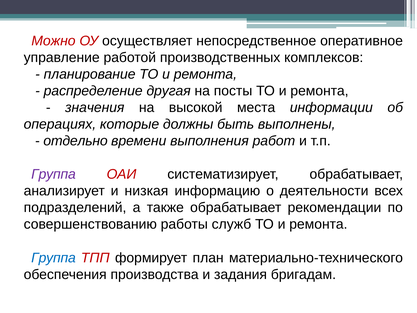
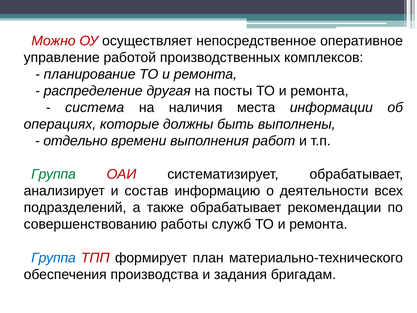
значения: значения -> система
высокой: высокой -> наличия
Группа at (54, 174) colour: purple -> green
низкая: низкая -> состав
